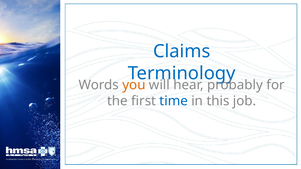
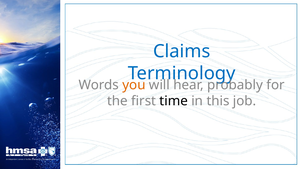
time colour: blue -> black
